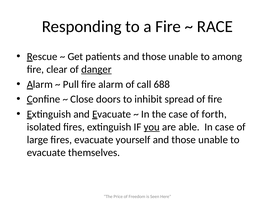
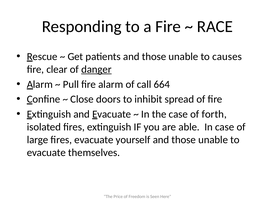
among: among -> causes
688: 688 -> 664
you underline: present -> none
